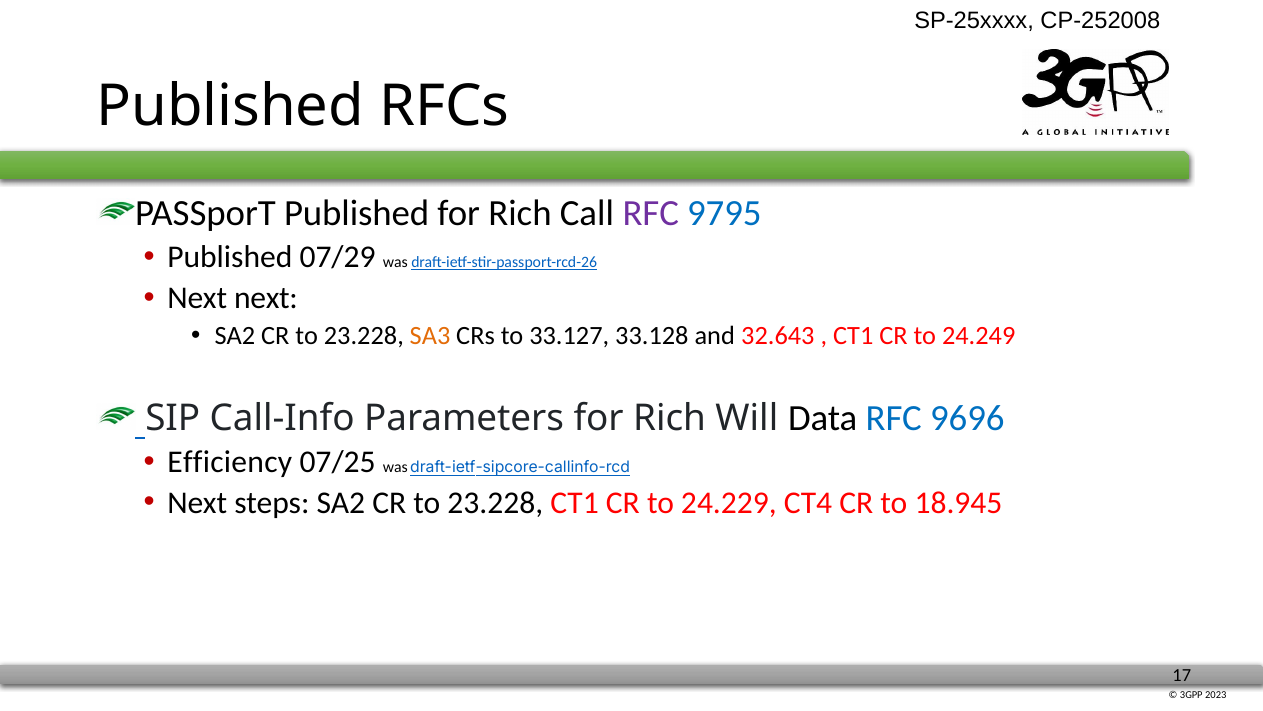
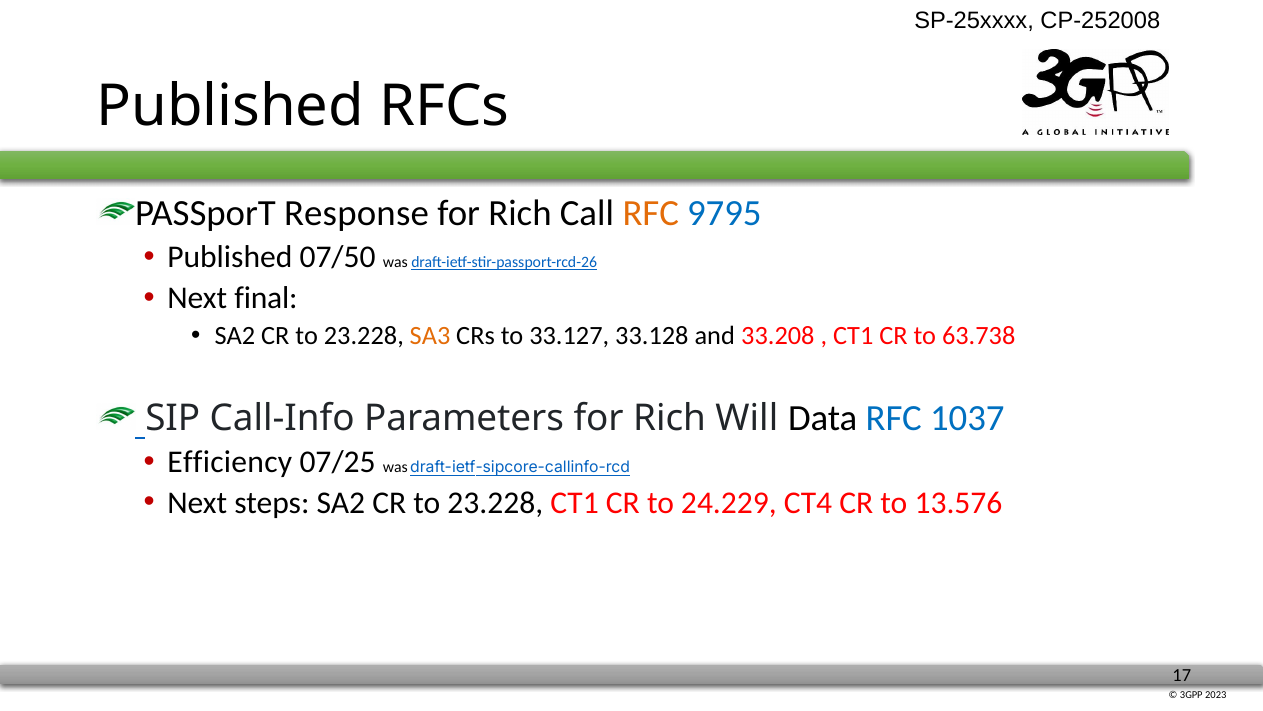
PASSporT Published: Published -> Response
RFC at (651, 214) colour: purple -> orange
07/29: 07/29 -> 07/50
Next next: next -> final
32.643: 32.643 -> 33.208
24.249: 24.249 -> 63.738
9696: 9696 -> 1037
18.945: 18.945 -> 13.576
